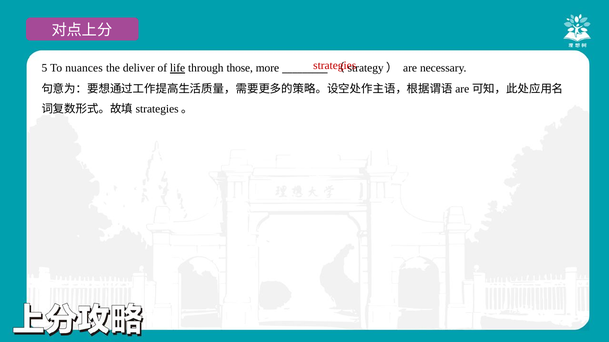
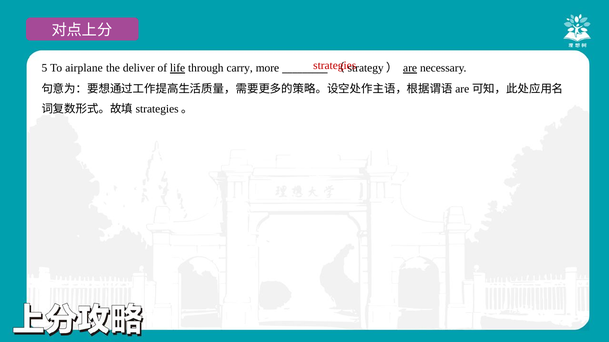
nuances: nuances -> airplane
those: those -> carry
are underline: none -> present
